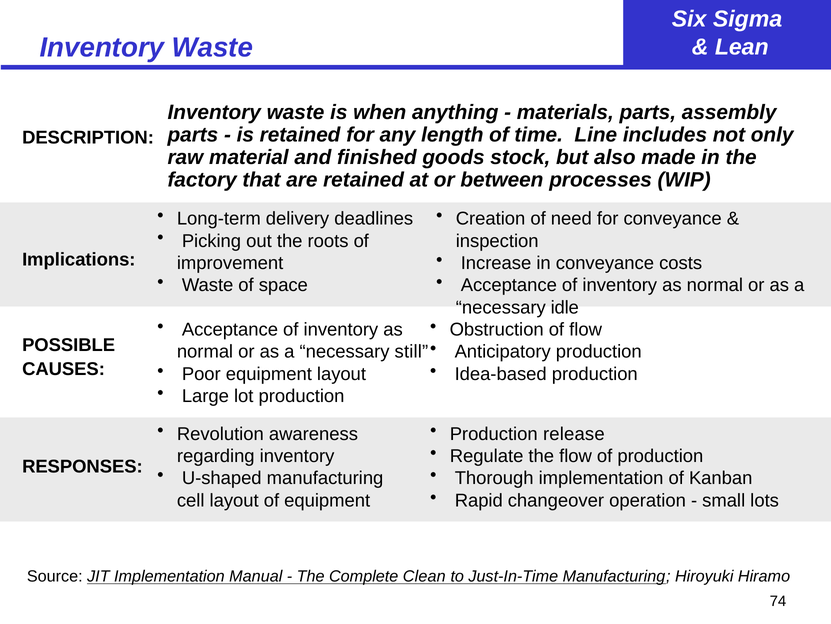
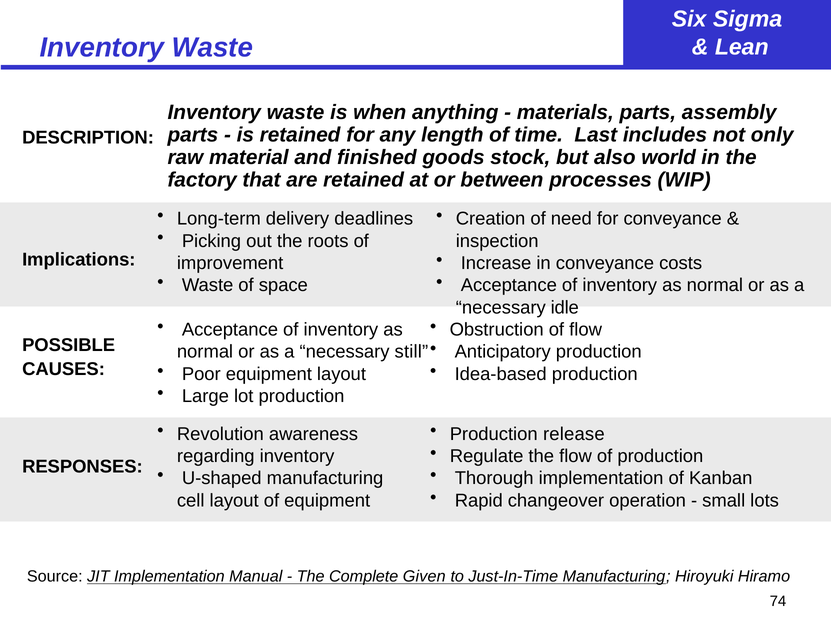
Line: Line -> Last
made: made -> world
Clean: Clean -> Given
